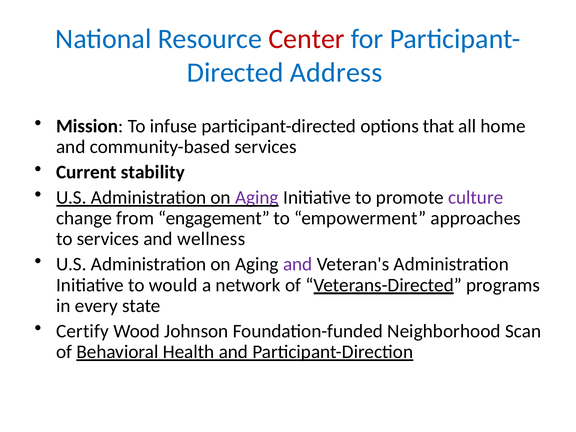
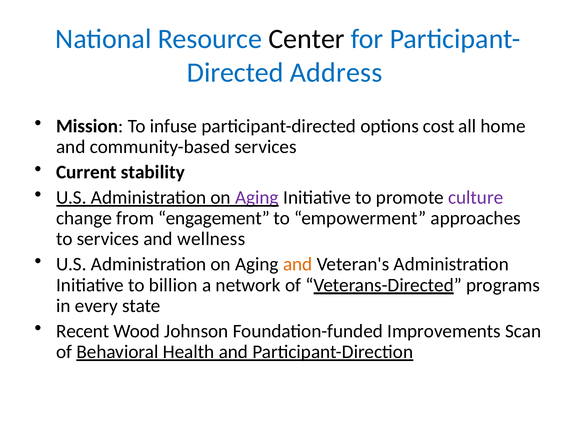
Center colour: red -> black
that: that -> cost
and at (298, 264) colour: purple -> orange
would: would -> billion
Certify: Certify -> Recent
Neighborhood: Neighborhood -> Improvements
